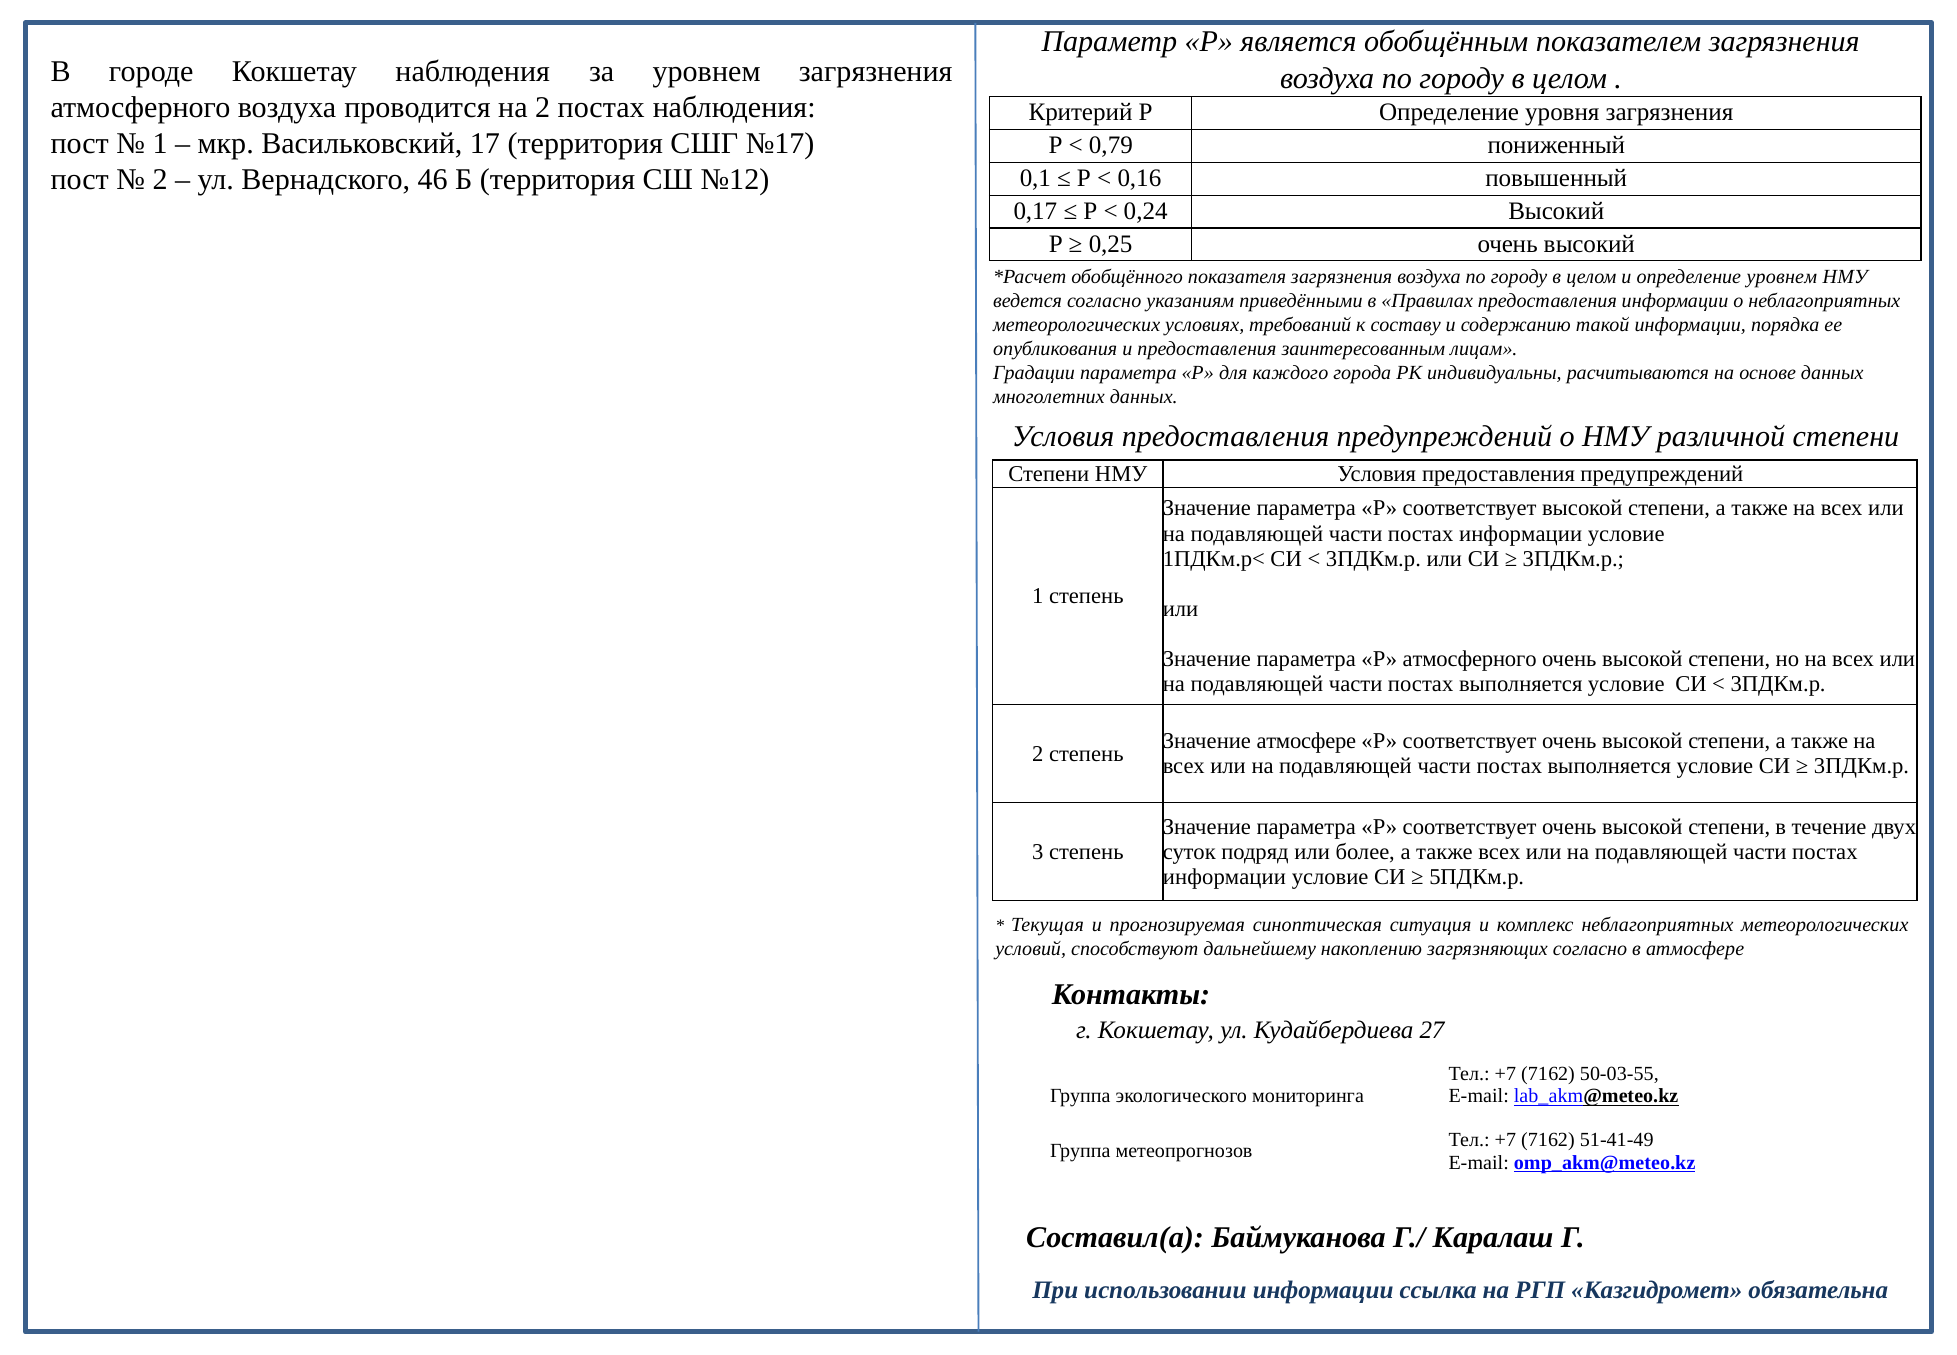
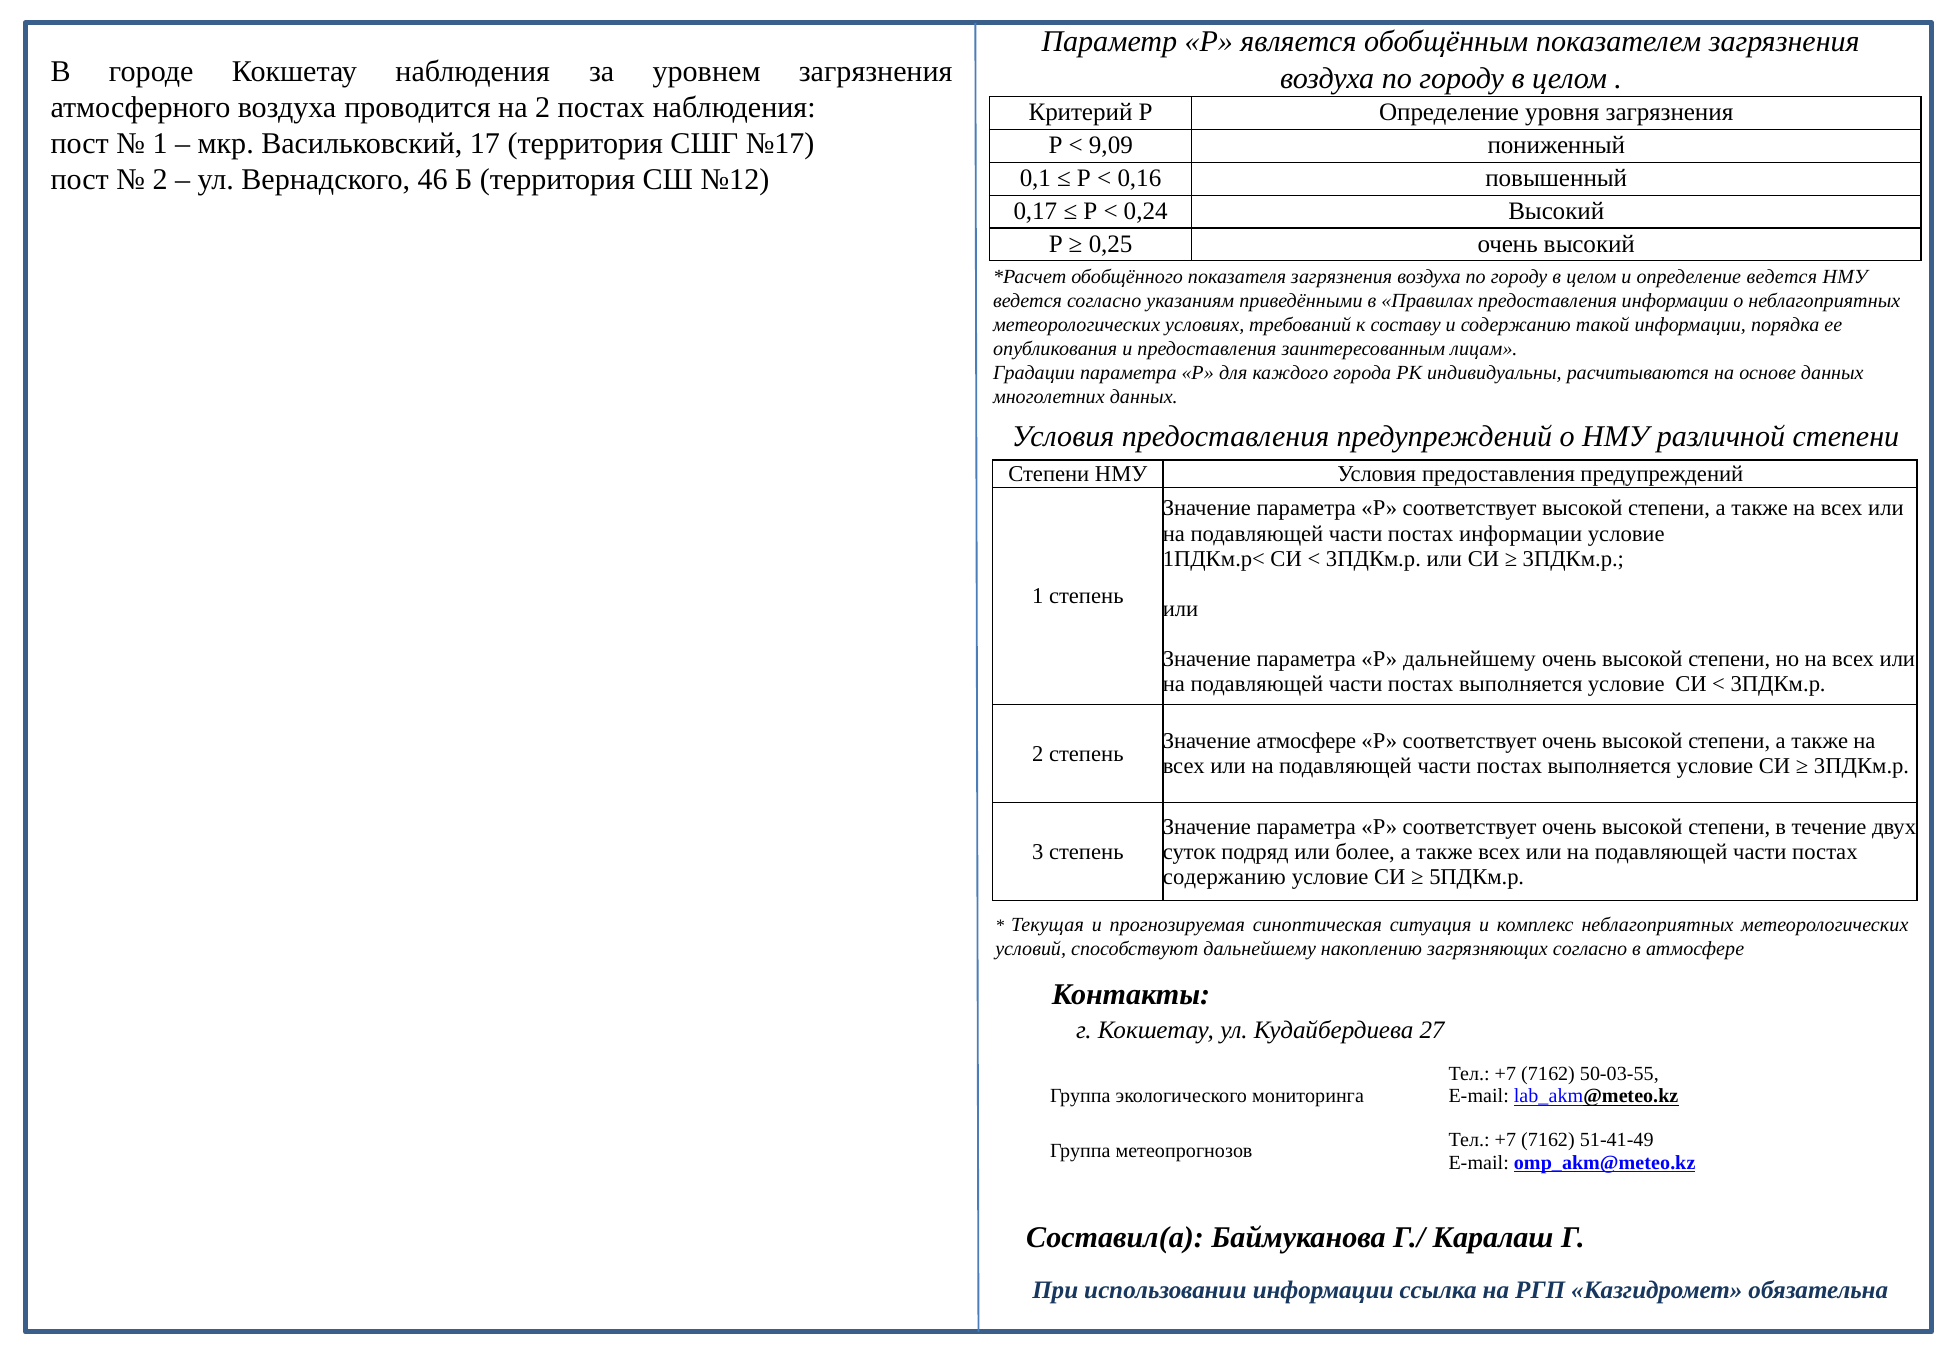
0,79: 0,79 -> 9,09
определение уровнем: уровнем -> ведется
Р атмосферного: атмосферного -> дальнейшему
информации at (1224, 877): информации -> содержанию
